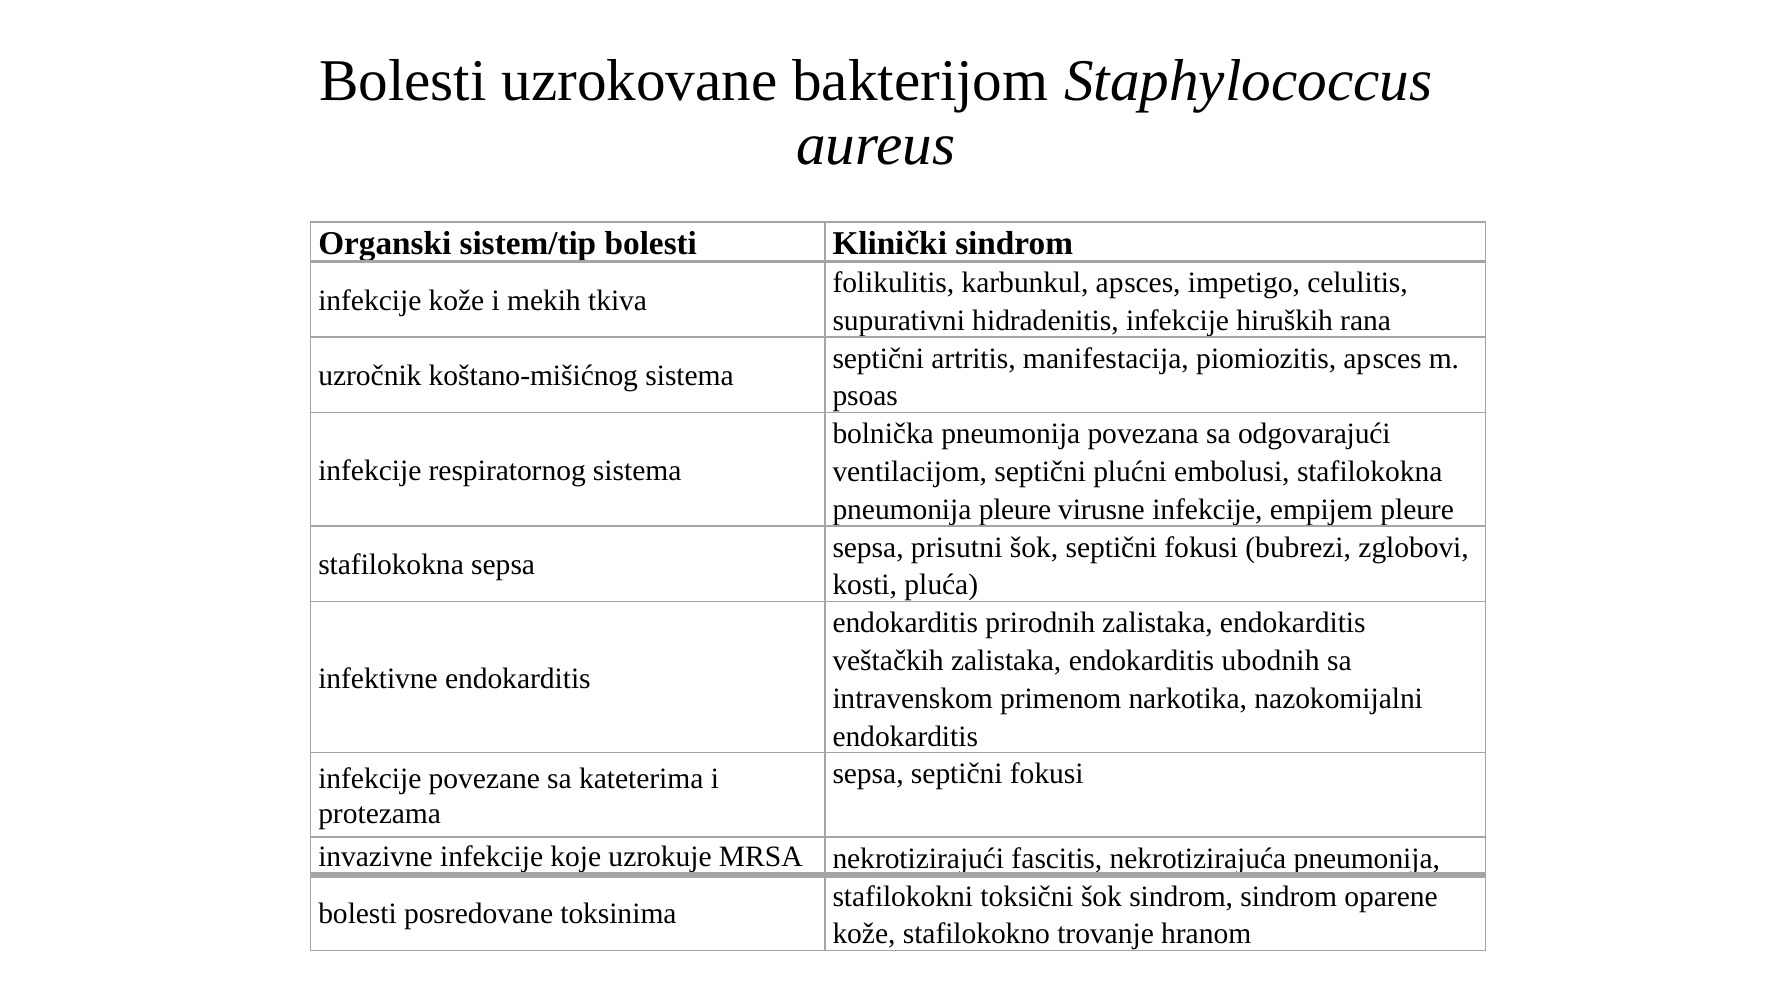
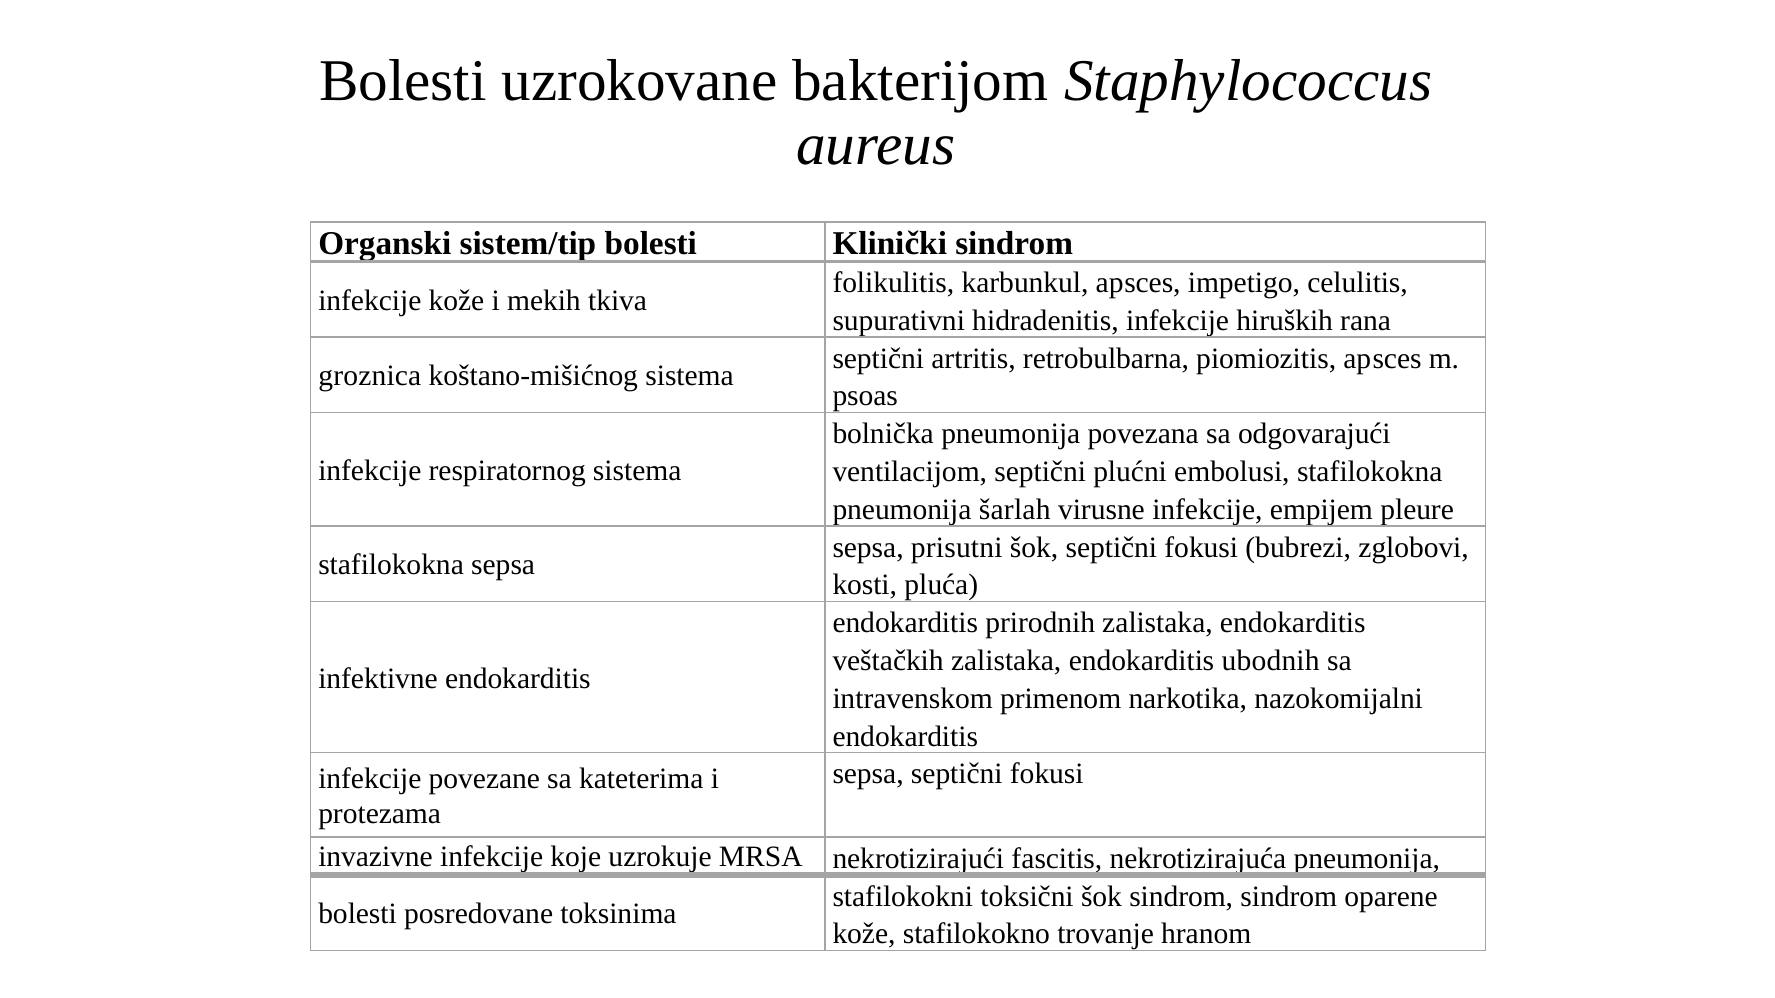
manifestacija: manifestacija -> retrobulbarna
uzročnik: uzročnik -> groznica
pneumonija pleure: pleure -> šarlah
